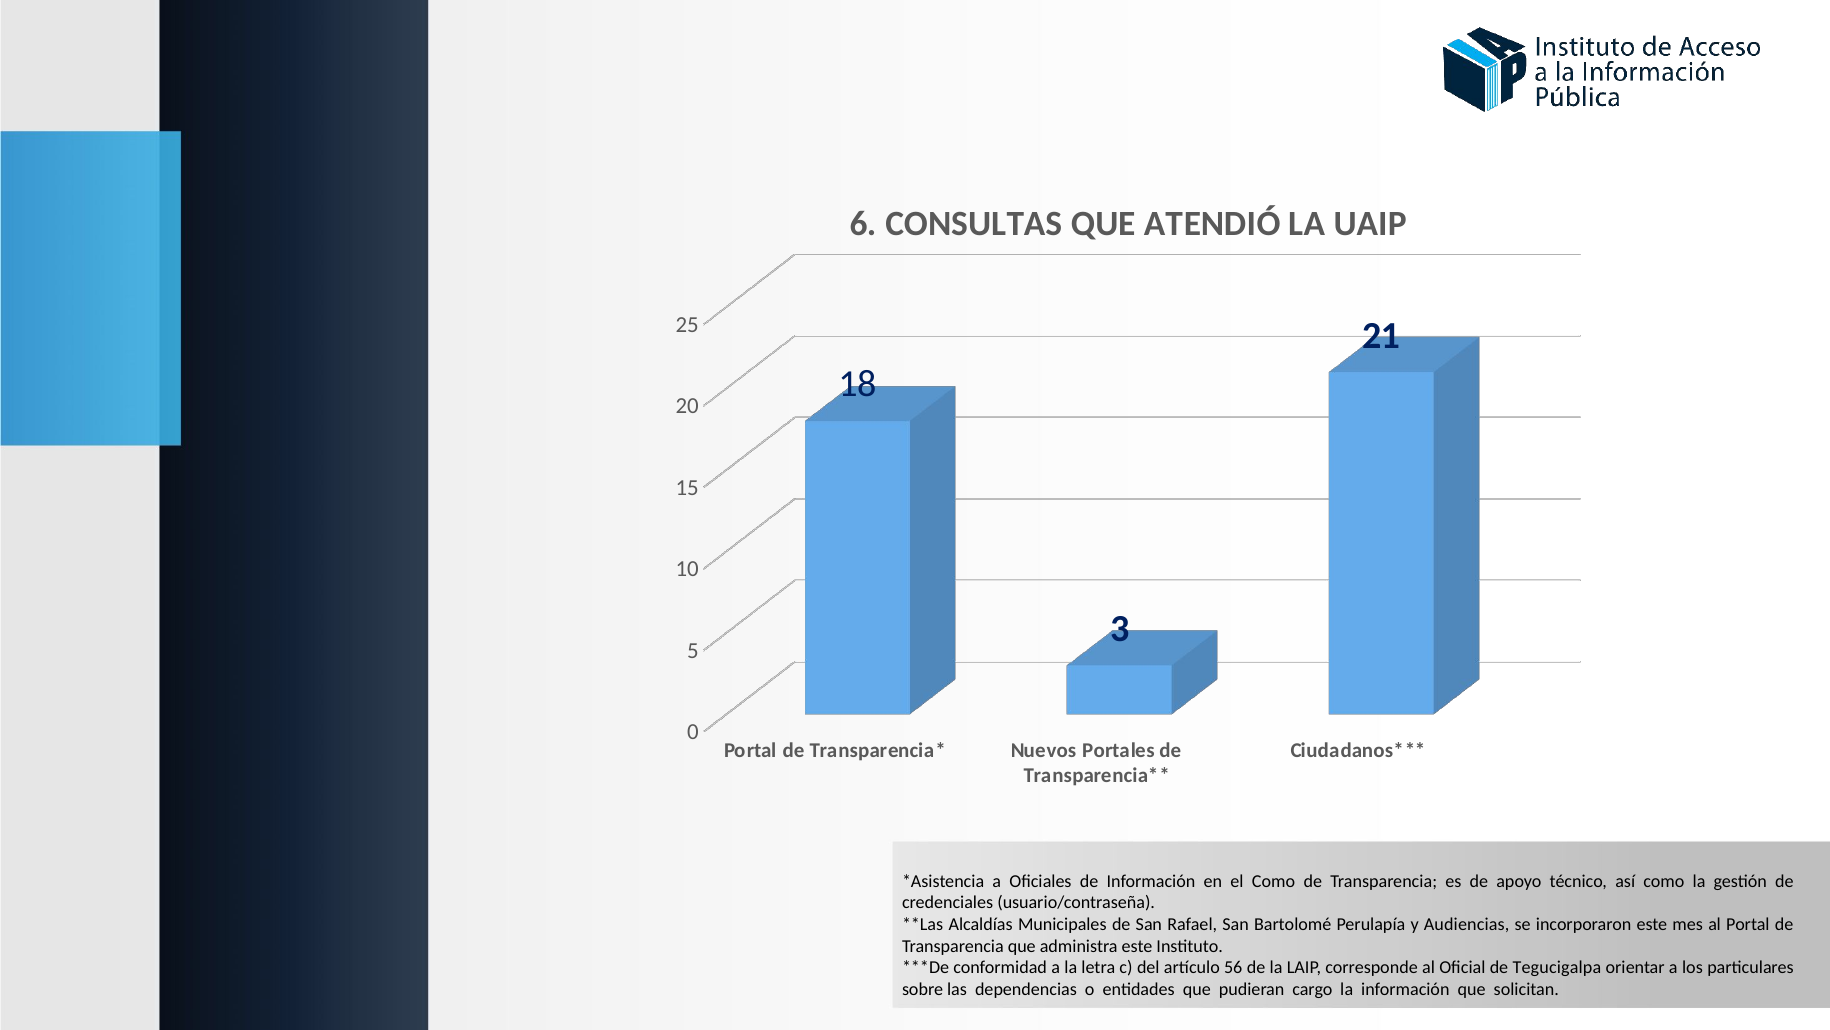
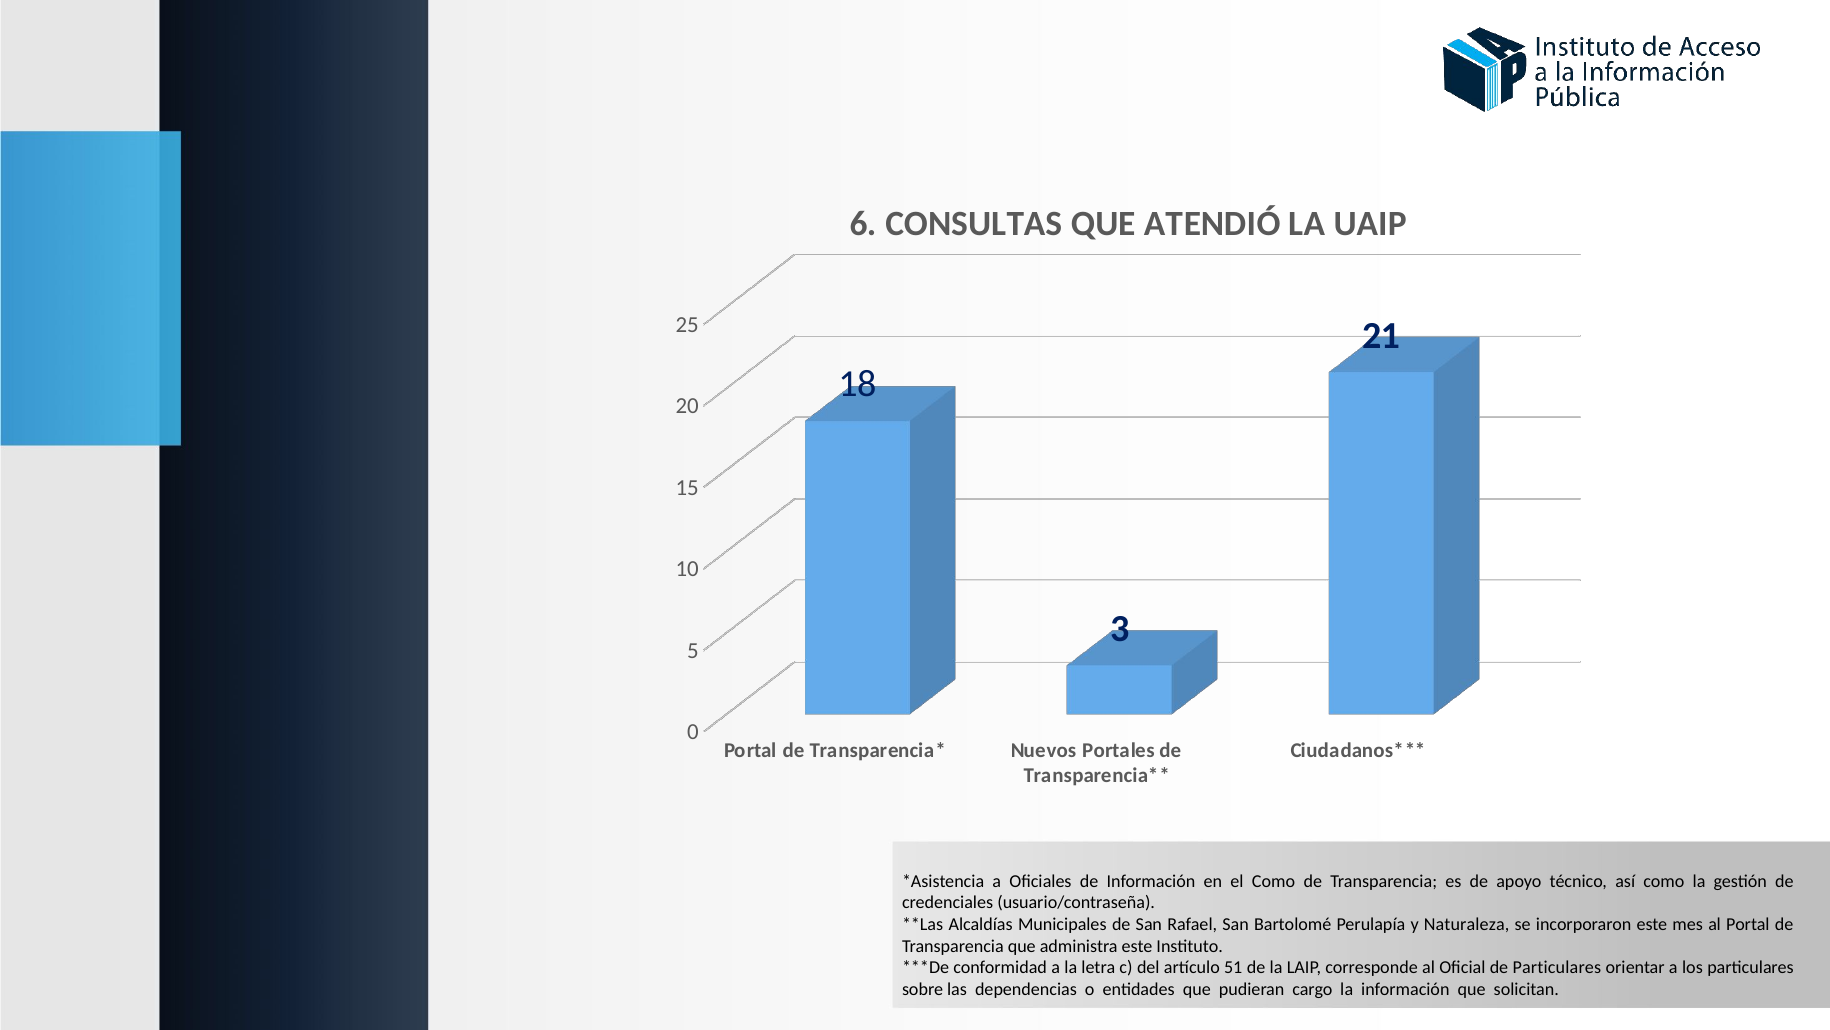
Audiencias: Audiencias -> Naturaleza
56: 56 -> 51
de Tegucigalpa: Tegucigalpa -> Particulares
